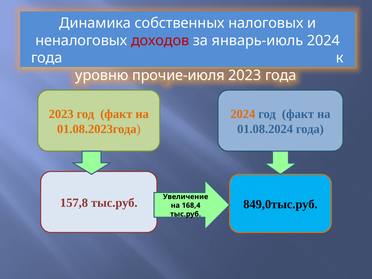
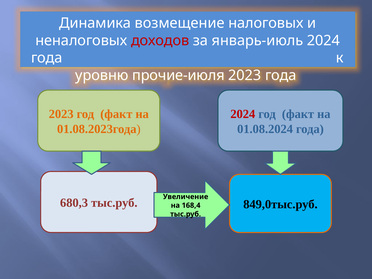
собственных: собственных -> возмещение
2024 at (243, 114) colour: orange -> red
157,8: 157,8 -> 680,3
